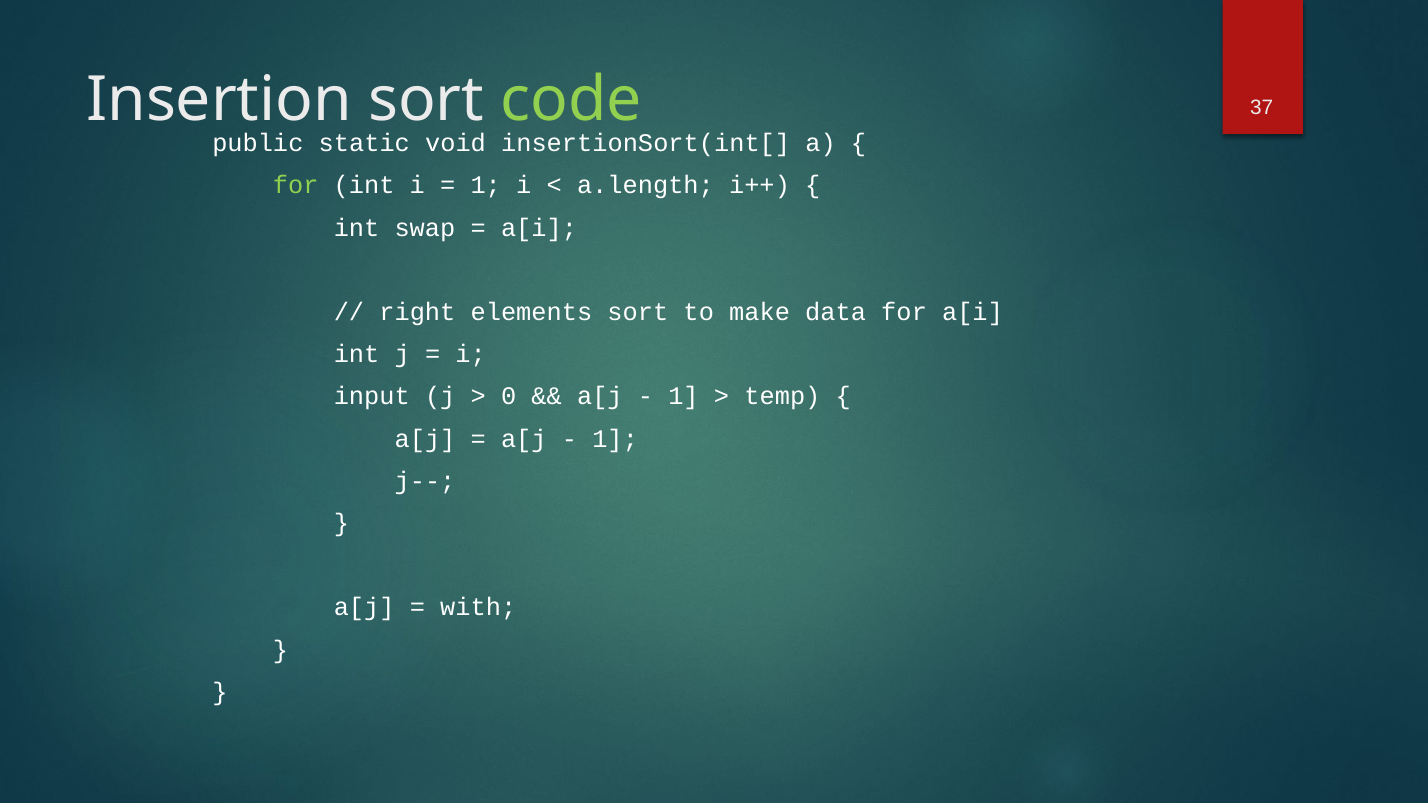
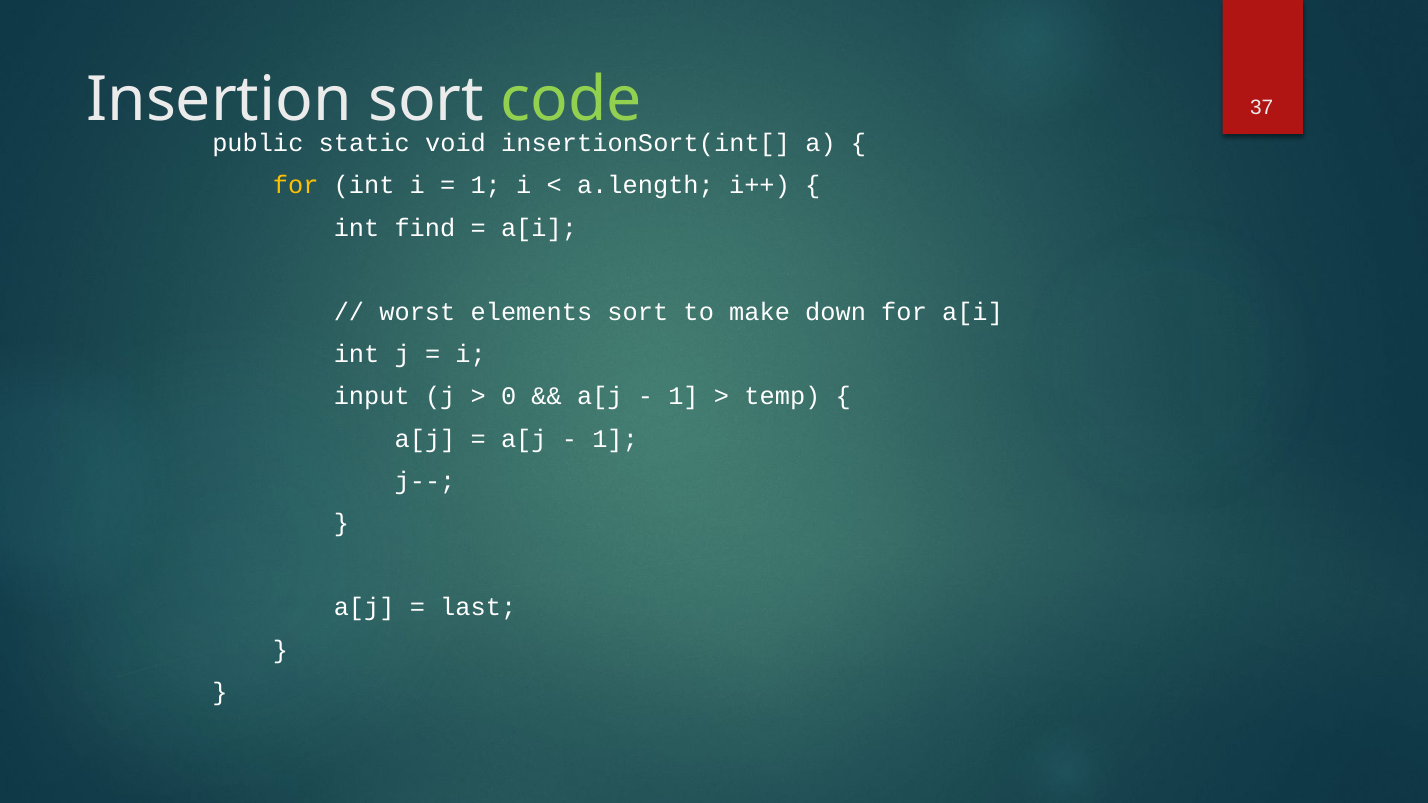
for at (296, 186) colour: light green -> yellow
swap: swap -> find
right: right -> worst
data: data -> down
with: with -> last
